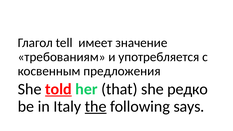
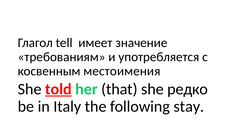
предложения: предложения -> местоимения
the underline: present -> none
says: says -> stay
